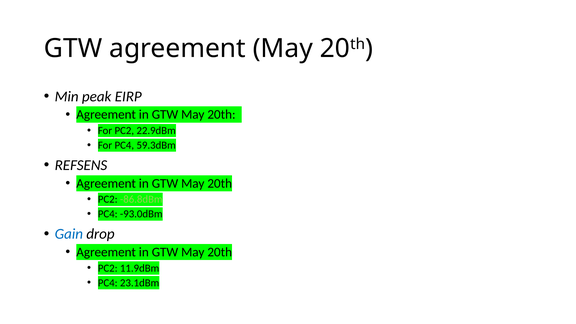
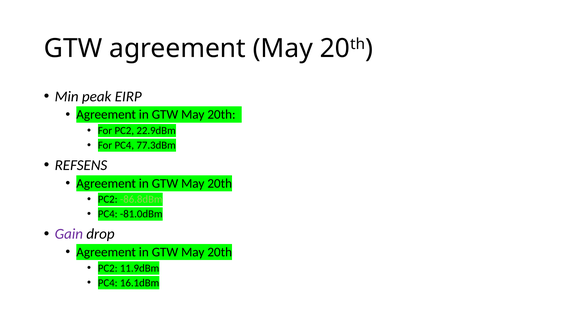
59.3dBm: 59.3dBm -> 77.3dBm
-93.0dBm: -93.0dBm -> -81.0dBm
Gain colour: blue -> purple
23.1dBm: 23.1dBm -> 16.1dBm
